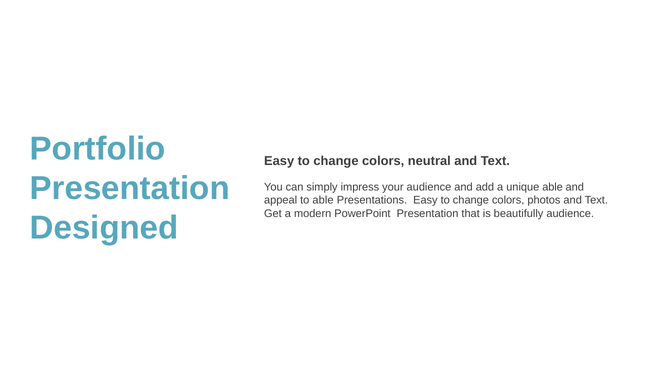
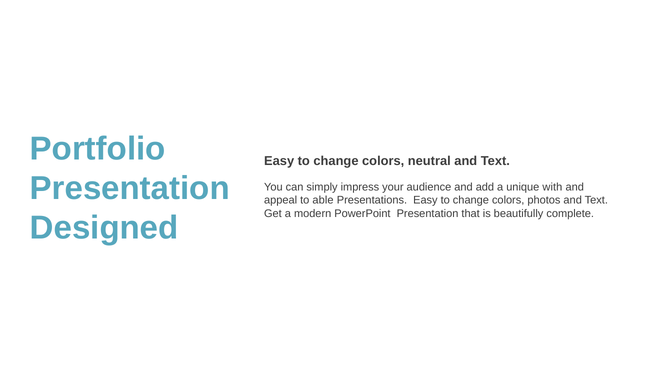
unique able: able -> with
beautifully audience: audience -> complete
